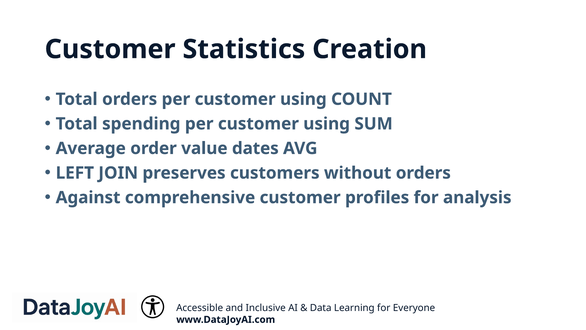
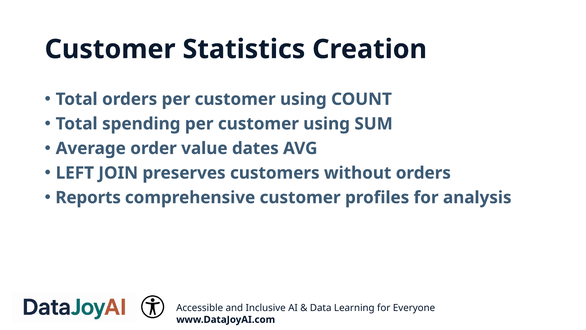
Against: Against -> Reports
